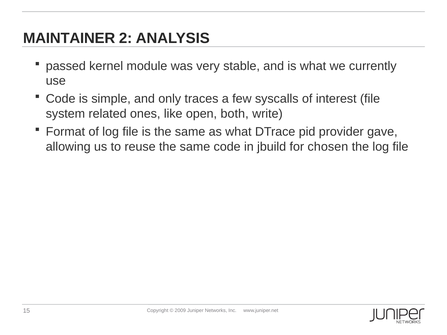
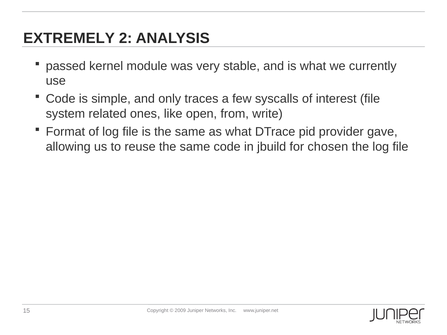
MAINTAINER: MAINTAINER -> EXTREMELY
both: both -> from
